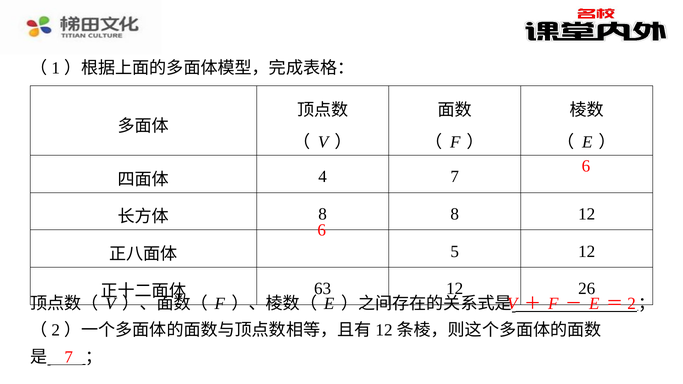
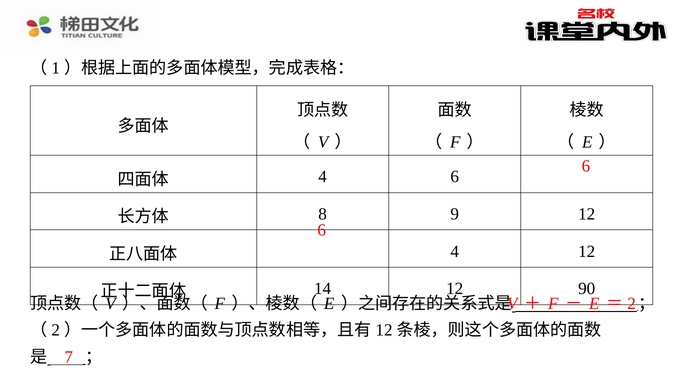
4 7: 7 -> 6
8 8: 8 -> 9
5 at (455, 252): 5 -> 4
63: 63 -> 14
26: 26 -> 90
